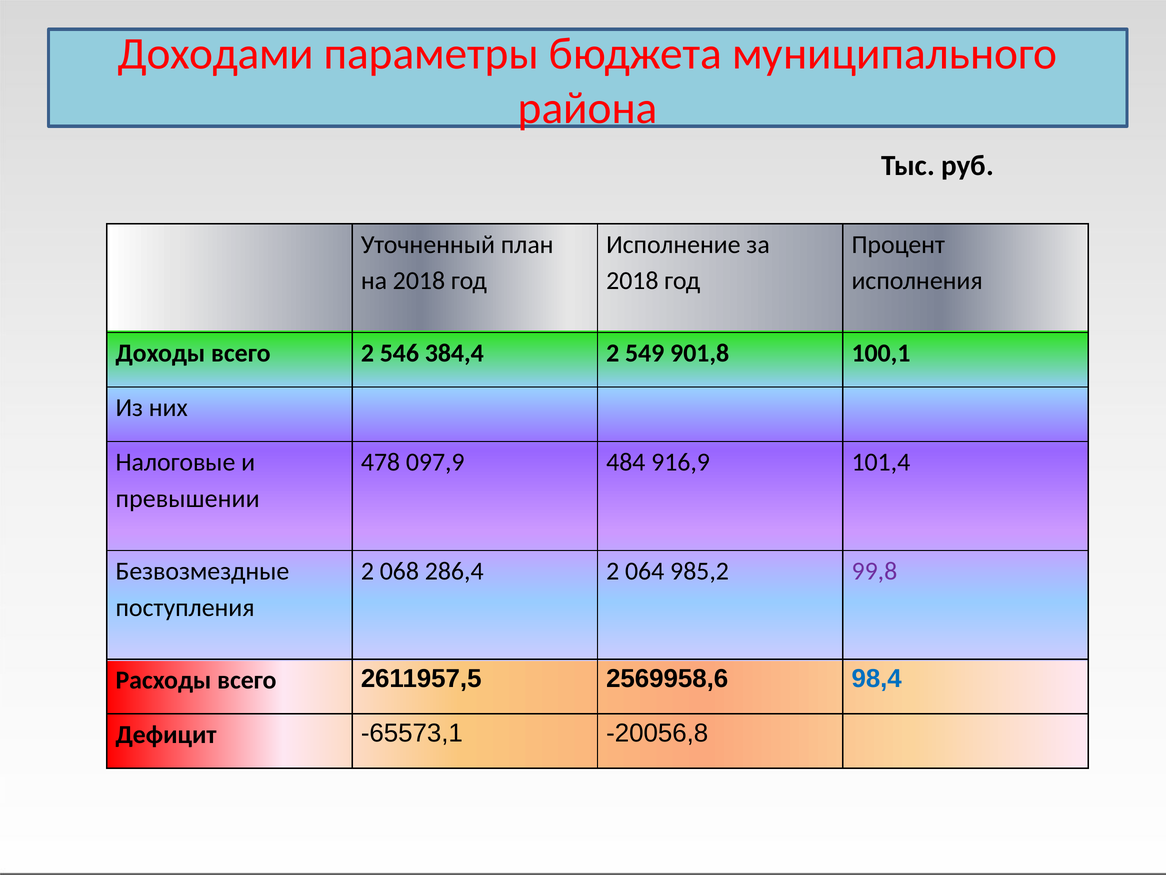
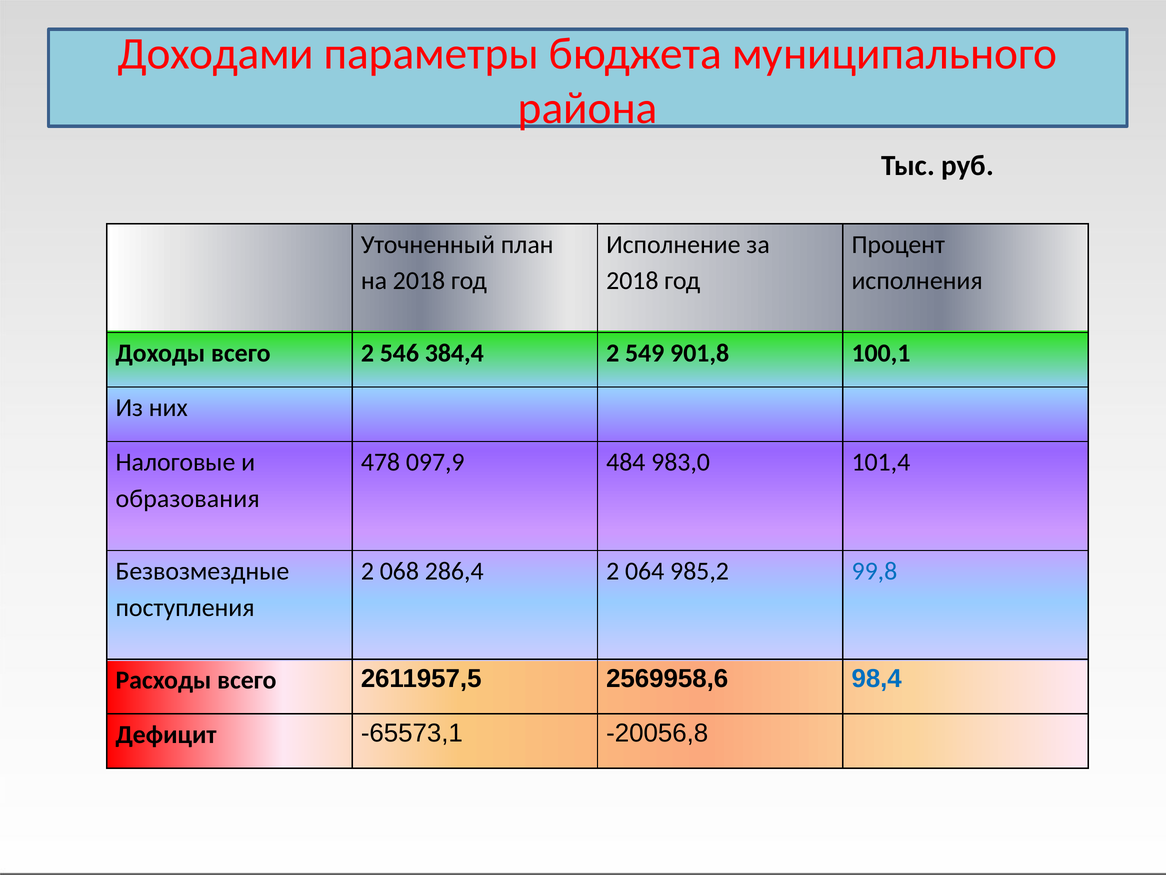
916,9: 916,9 -> 983,0
превышении: превышении -> образования
99,8 colour: purple -> blue
